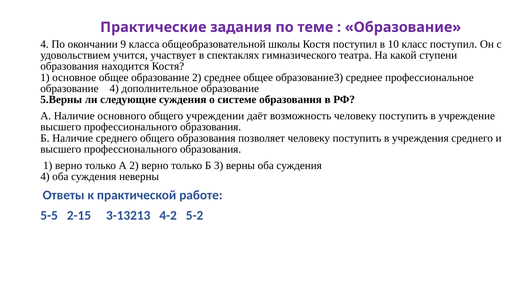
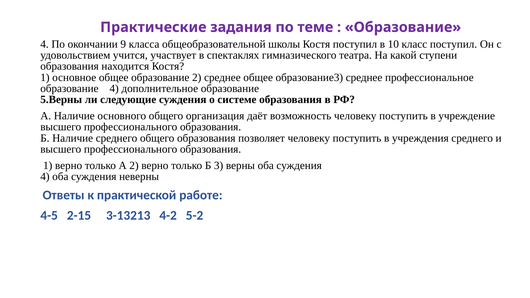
учреждении: учреждении -> организация
5-5: 5-5 -> 4-5
